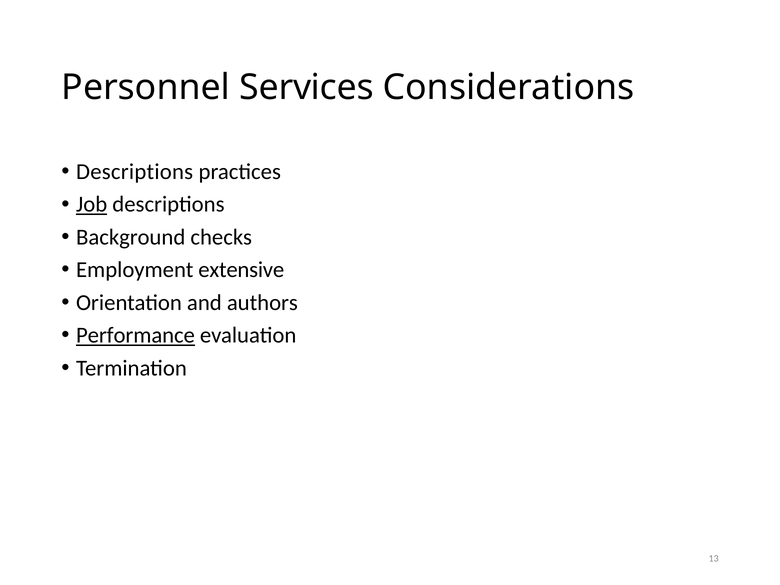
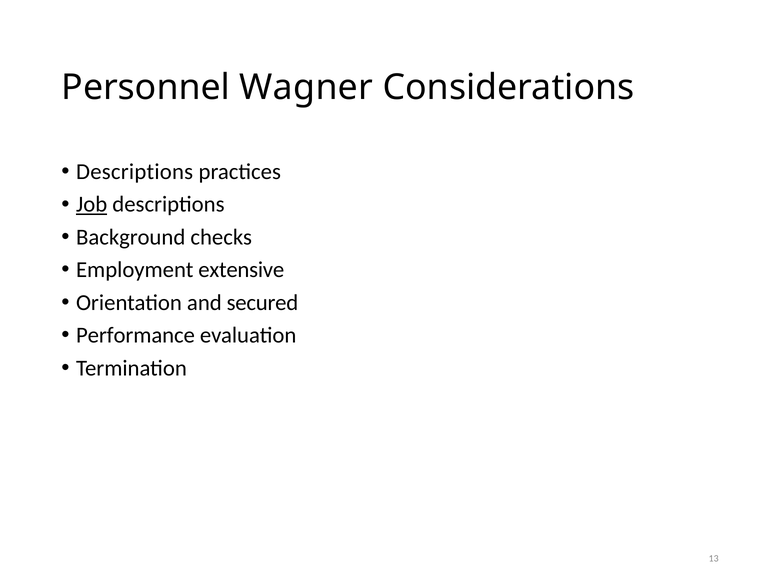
Services: Services -> Wagner
authors: authors -> secured
Performance underline: present -> none
